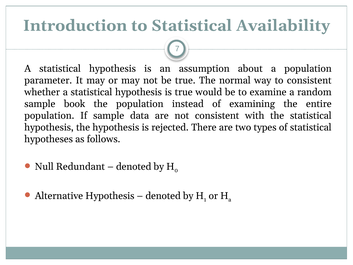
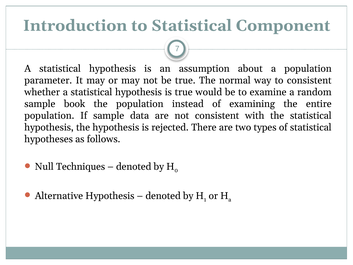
Availability: Availability -> Component
Redundant: Redundant -> Techniques
